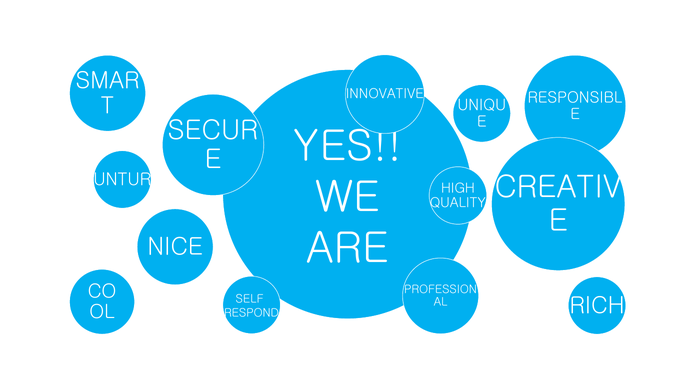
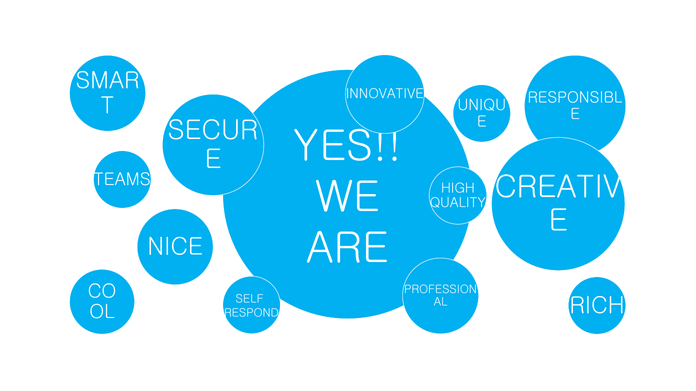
UNTUR: UNTUR -> TEAMS
